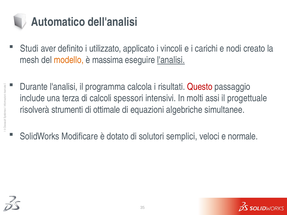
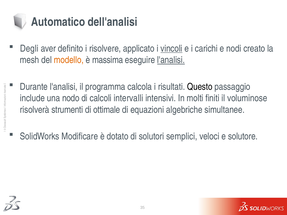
Studi: Studi -> Degli
utilizzato: utilizzato -> risolvere
vincoli underline: none -> present
Questo colour: red -> black
terza: terza -> nodo
spessori: spessori -> intervalli
assi: assi -> finiti
progettuale: progettuale -> voluminose
normale: normale -> solutore
